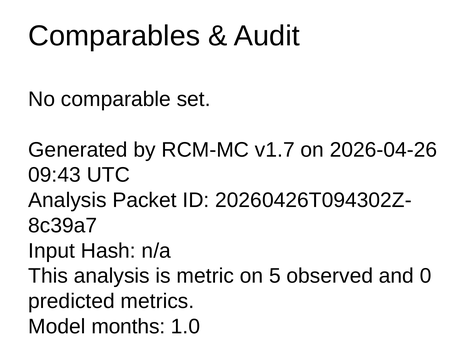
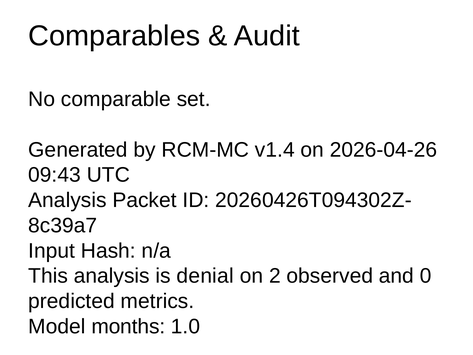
v1.7: v1.7 -> v1.4
metric: metric -> denial
5: 5 -> 2
